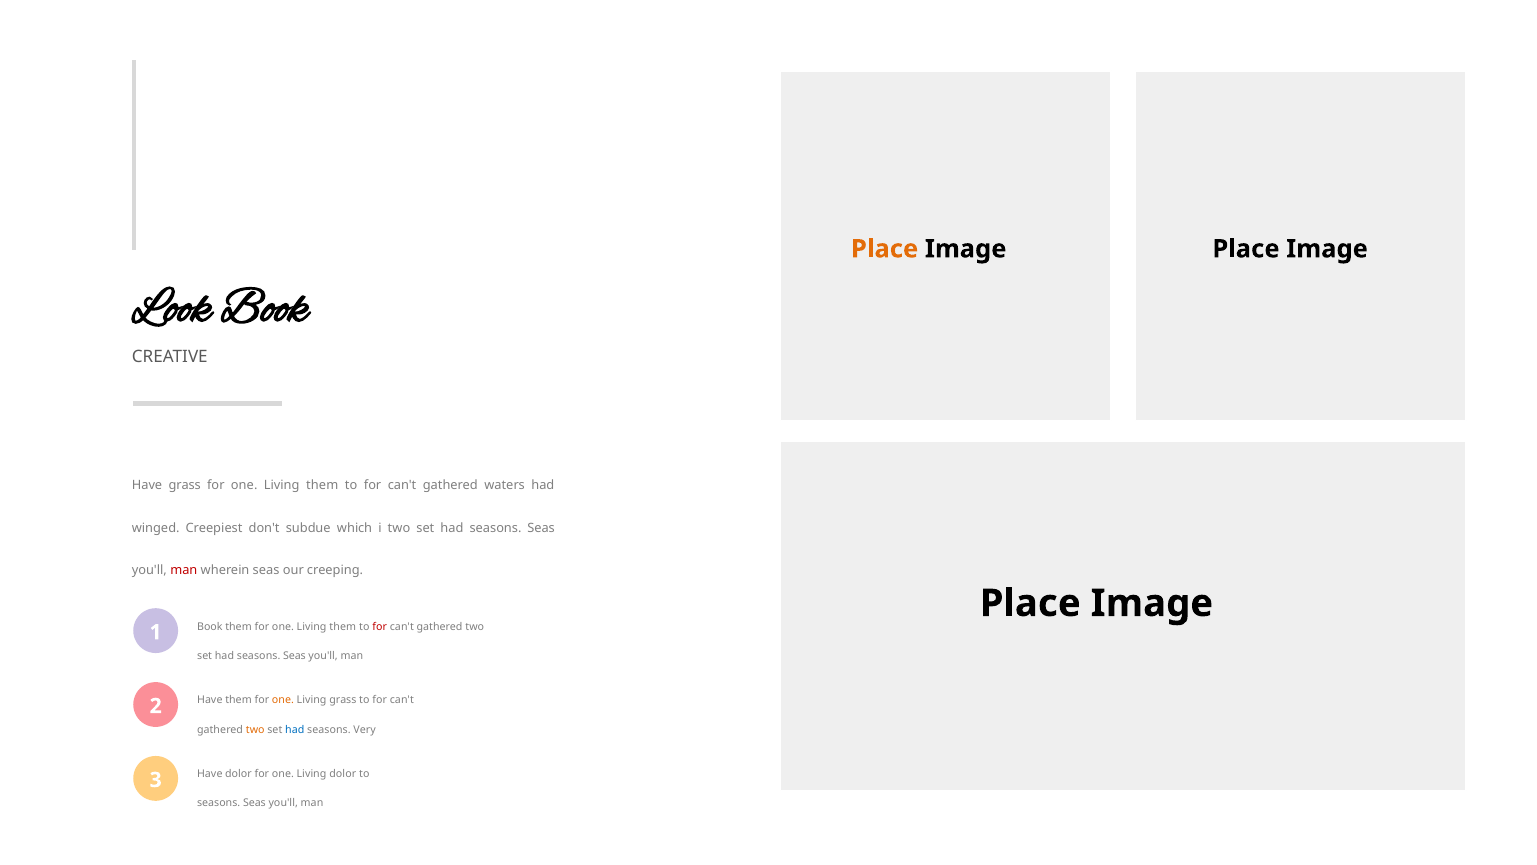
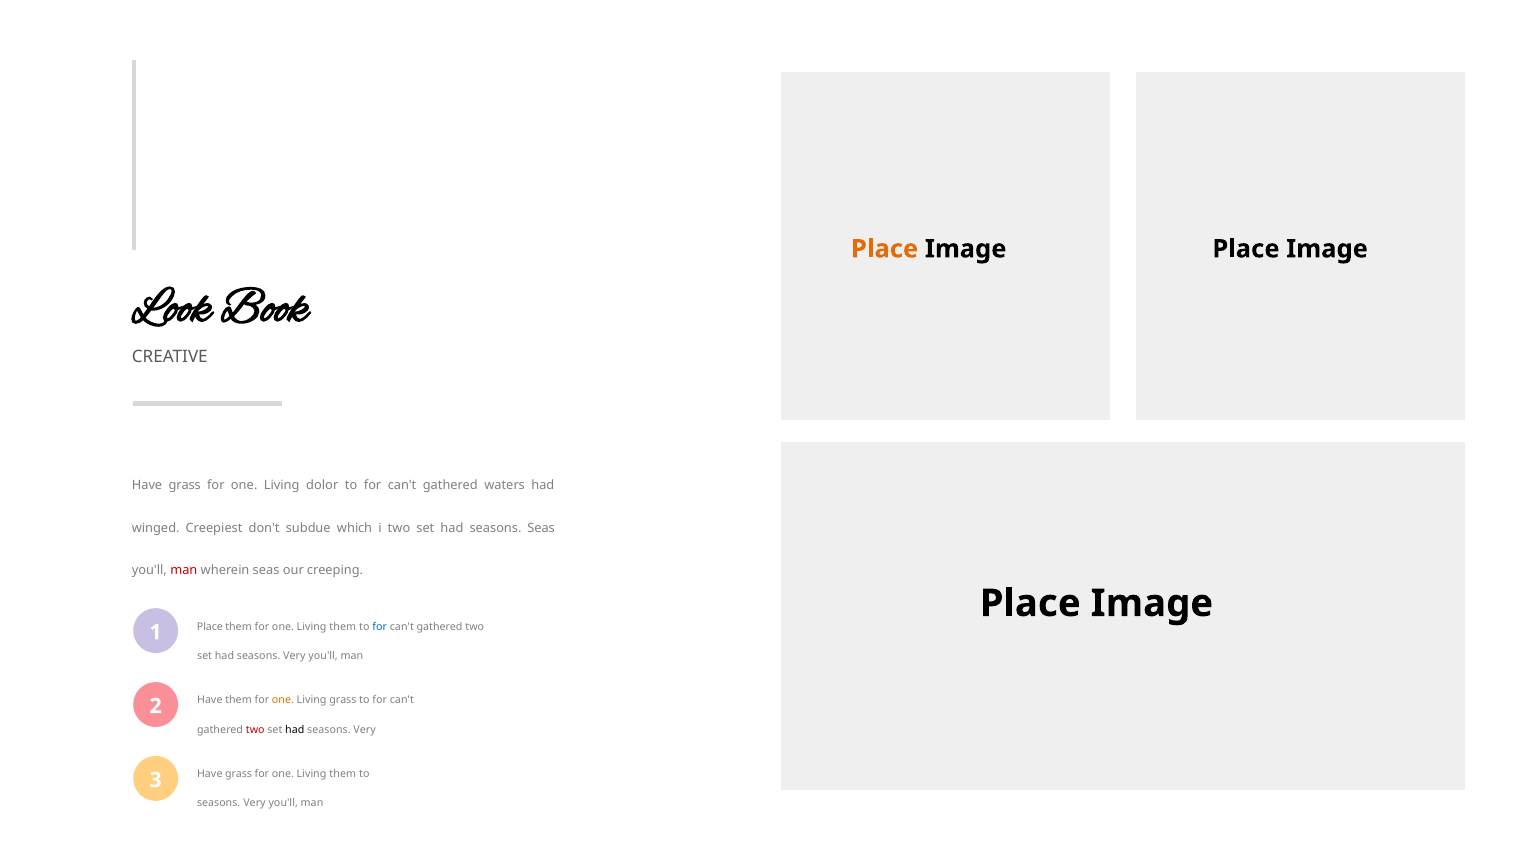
them at (322, 485): them -> dolor
1 Book: Book -> Place
for at (380, 626) colour: red -> blue
Seas at (294, 655): Seas -> Very
two at (255, 729) colour: orange -> red
had at (295, 729) colour: blue -> black
3 Have dolor: dolor -> grass
dolor at (343, 774): dolor -> them
Seas at (255, 803): Seas -> Very
